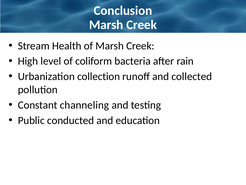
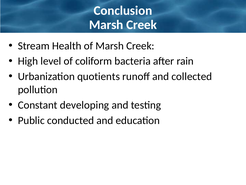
collection: collection -> quotients
channeling: channeling -> developing
